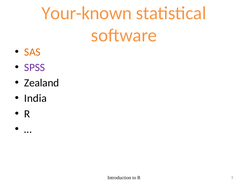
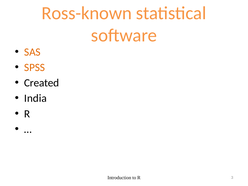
Your-known: Your-known -> Ross-known
SPSS colour: purple -> orange
Zealand: Zealand -> Created
